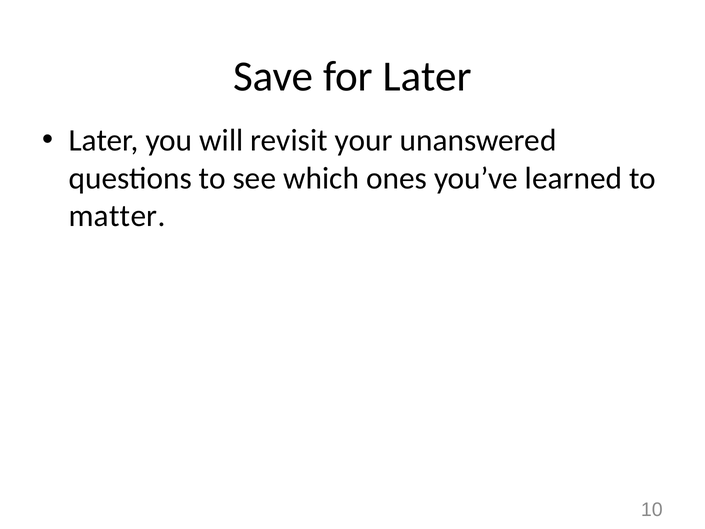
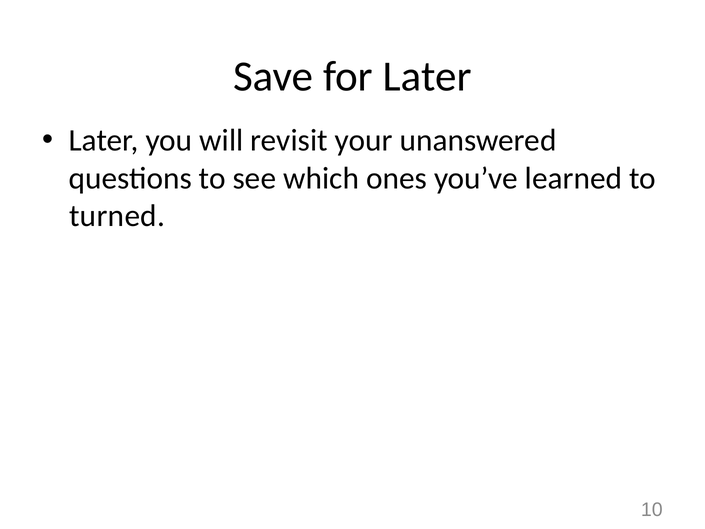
matter: matter -> turned
